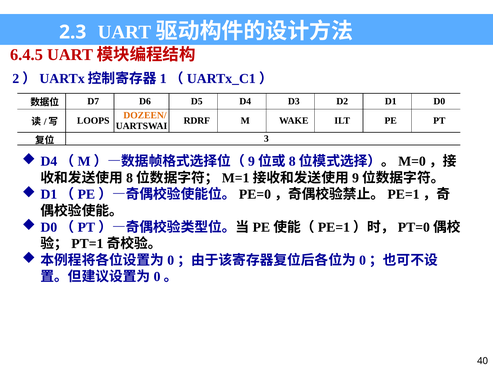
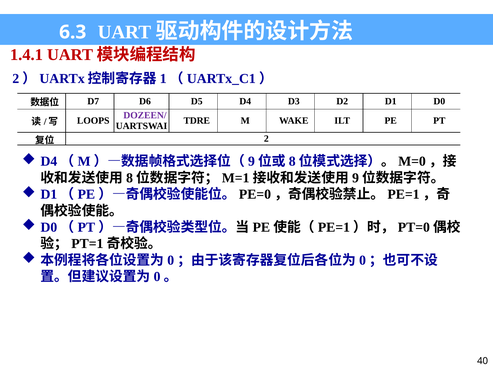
2.3: 2.3 -> 6.3
6.4.5: 6.4.5 -> 1.4.1
DOZEEN/ colour: orange -> purple
RDRF: RDRF -> TDRE
3: 3 -> 2
